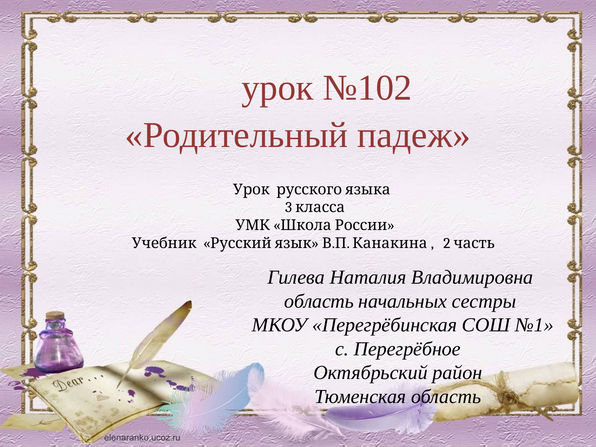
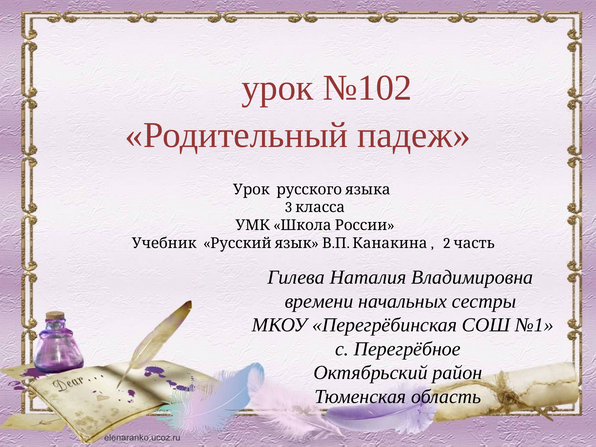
область at (319, 301): область -> времени
